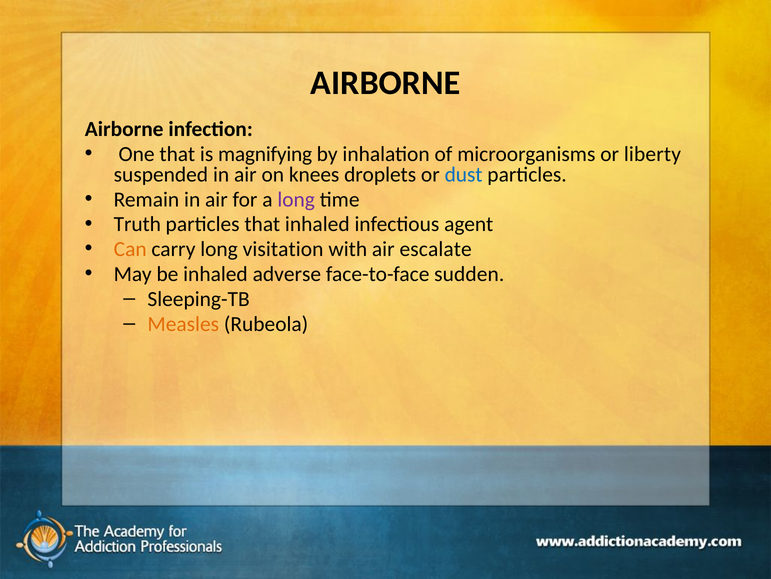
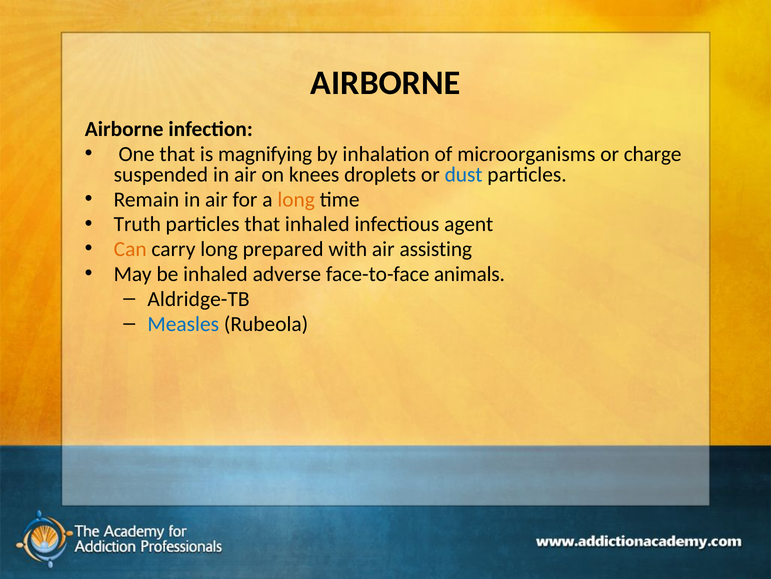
liberty: liberty -> charge
long at (296, 199) colour: purple -> orange
visitation: visitation -> prepared
escalate: escalate -> assisting
sudden: sudden -> animals
Sleeping-TB: Sleeping-TB -> Aldridge-TB
Measles colour: orange -> blue
